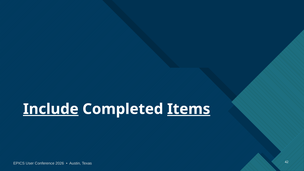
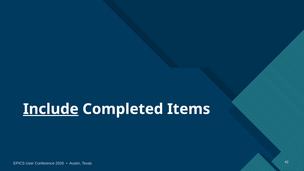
Items underline: present -> none
